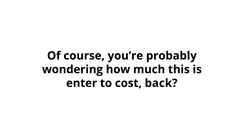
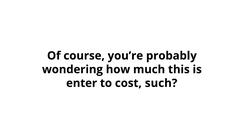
back: back -> such
